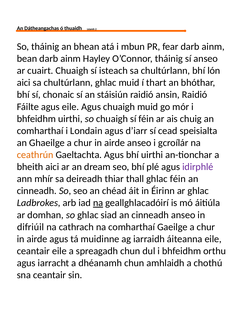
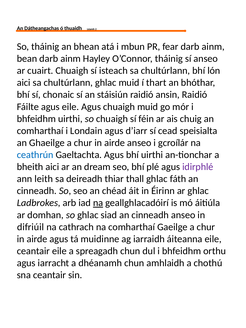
ceathrún colour: orange -> blue
mhír: mhír -> leith
ghlac féin: féin -> fáth
